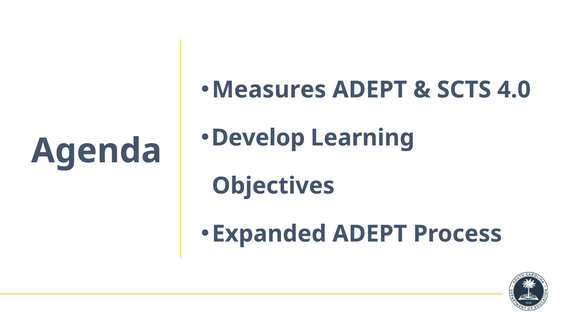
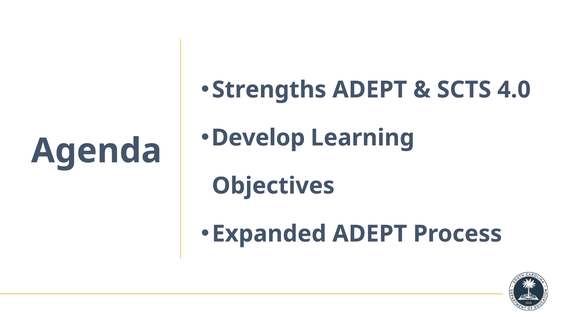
Measures: Measures -> Strengths
